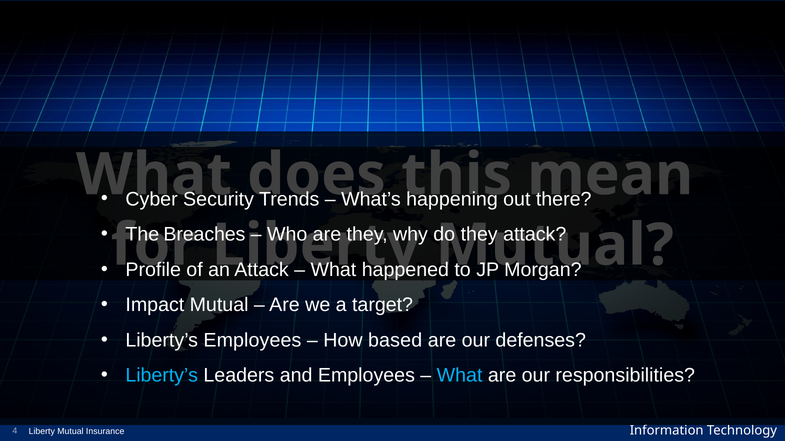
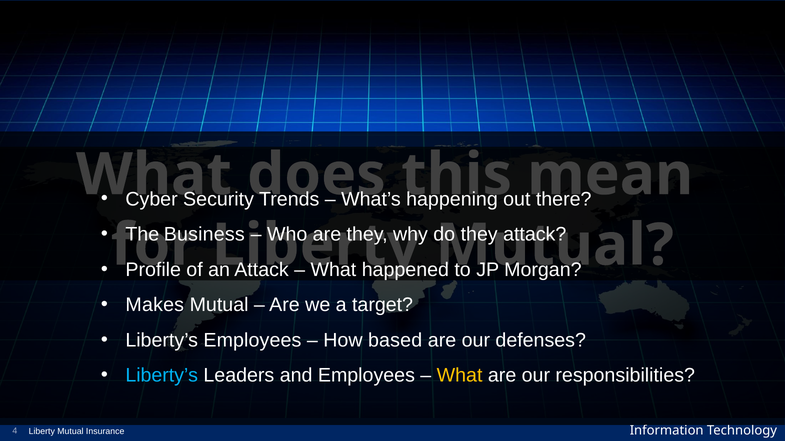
Breaches: Breaches -> Business
Impact: Impact -> Makes
What at (460, 376) colour: light blue -> yellow
